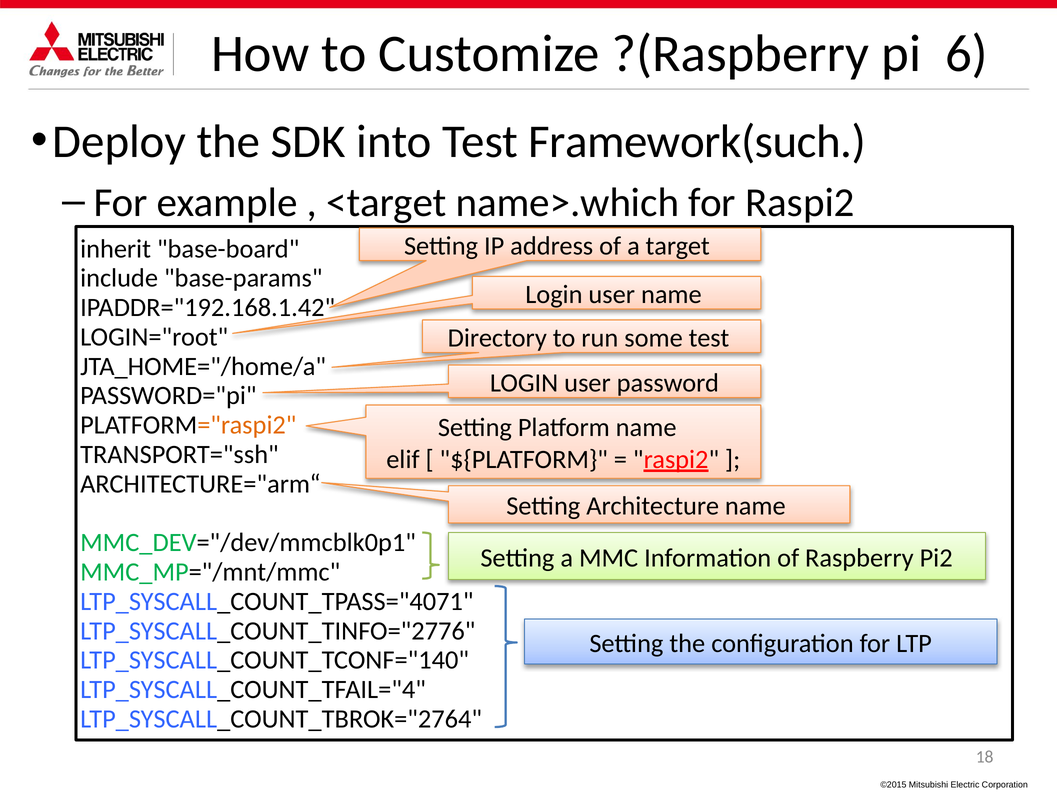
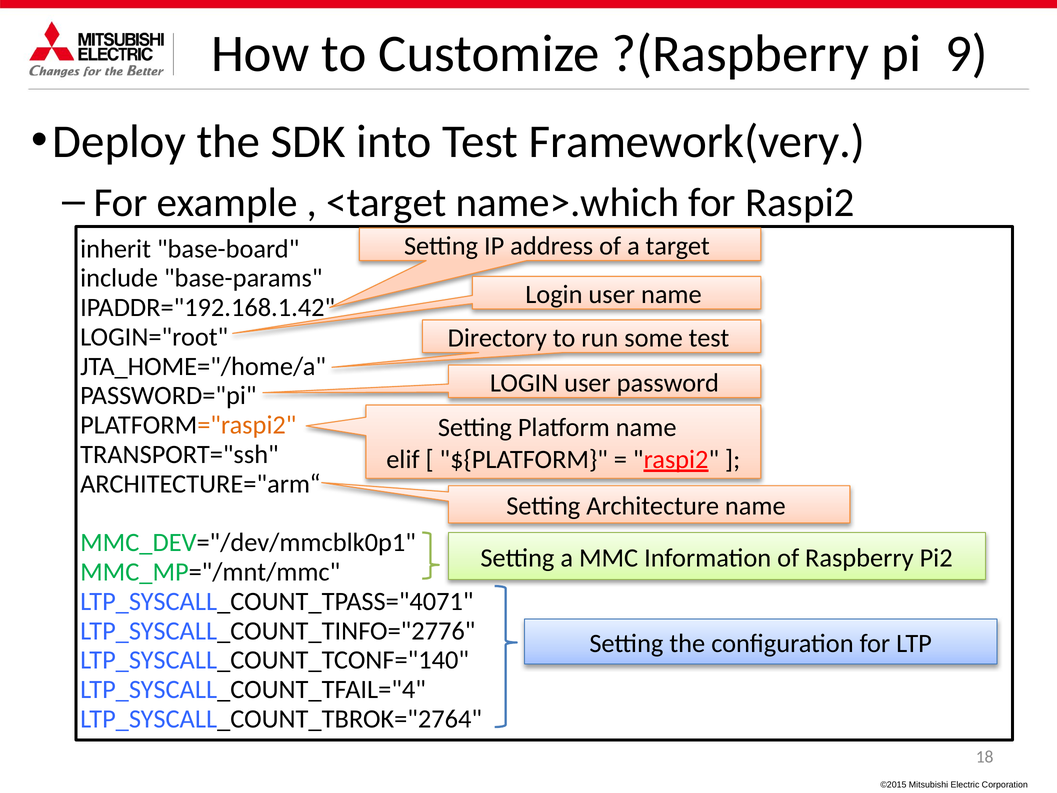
6: 6 -> 9
Framework(such: Framework(such -> Framework(very
